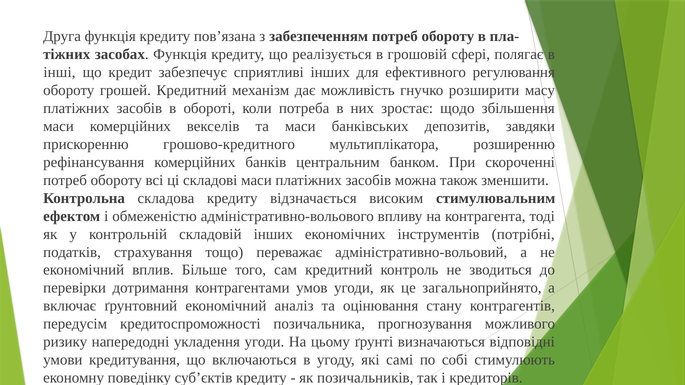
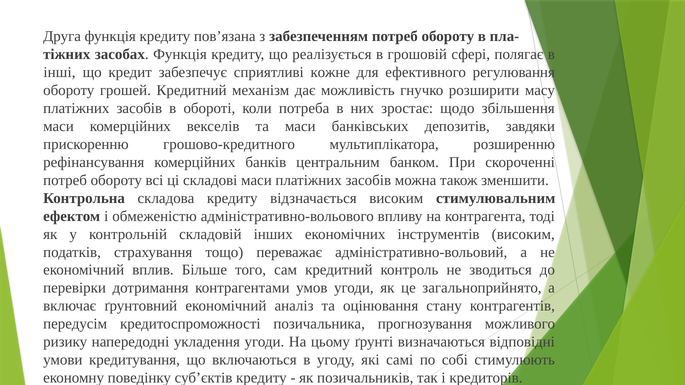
сприятливі інших: інших -> кожне
інструментів потрібні: потрібні -> високим
